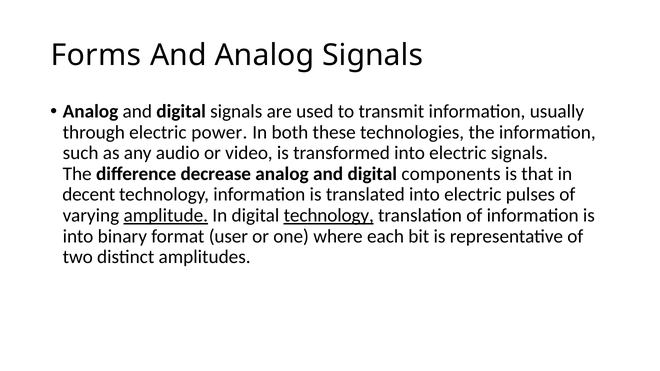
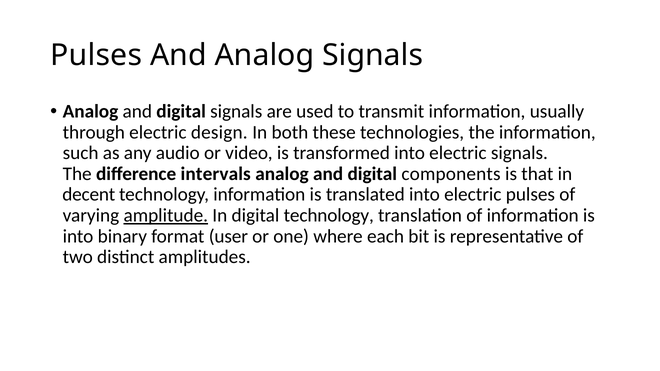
Forms at (96, 55): Forms -> Pulses
power: power -> design
decrease: decrease -> intervals
technology at (329, 216) underline: present -> none
